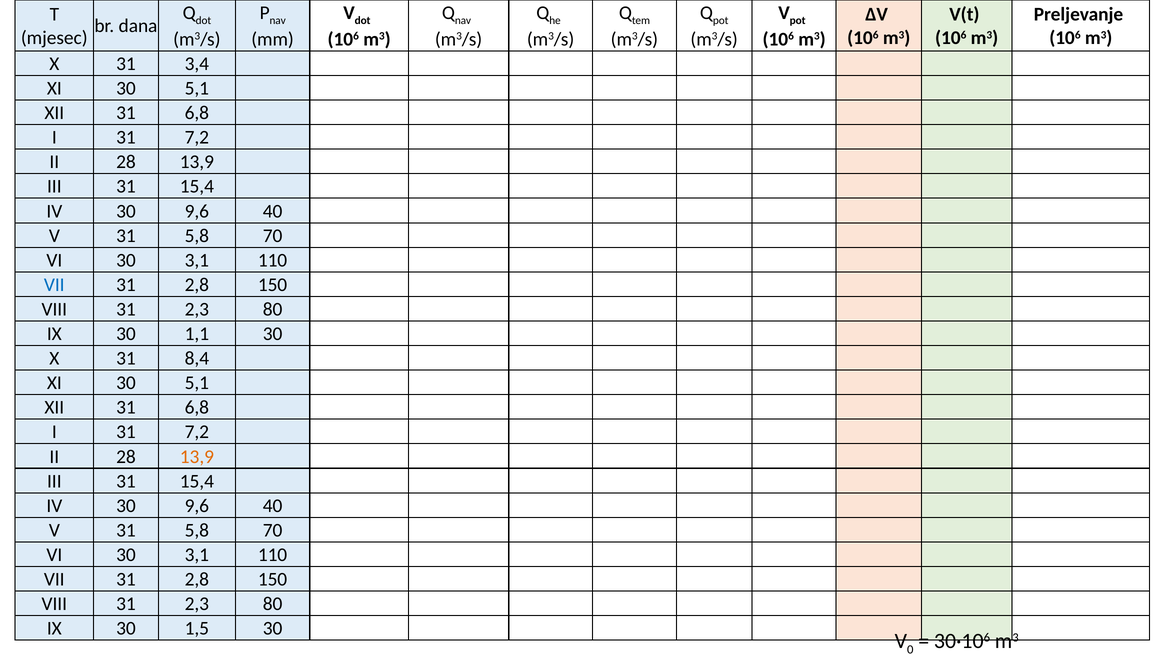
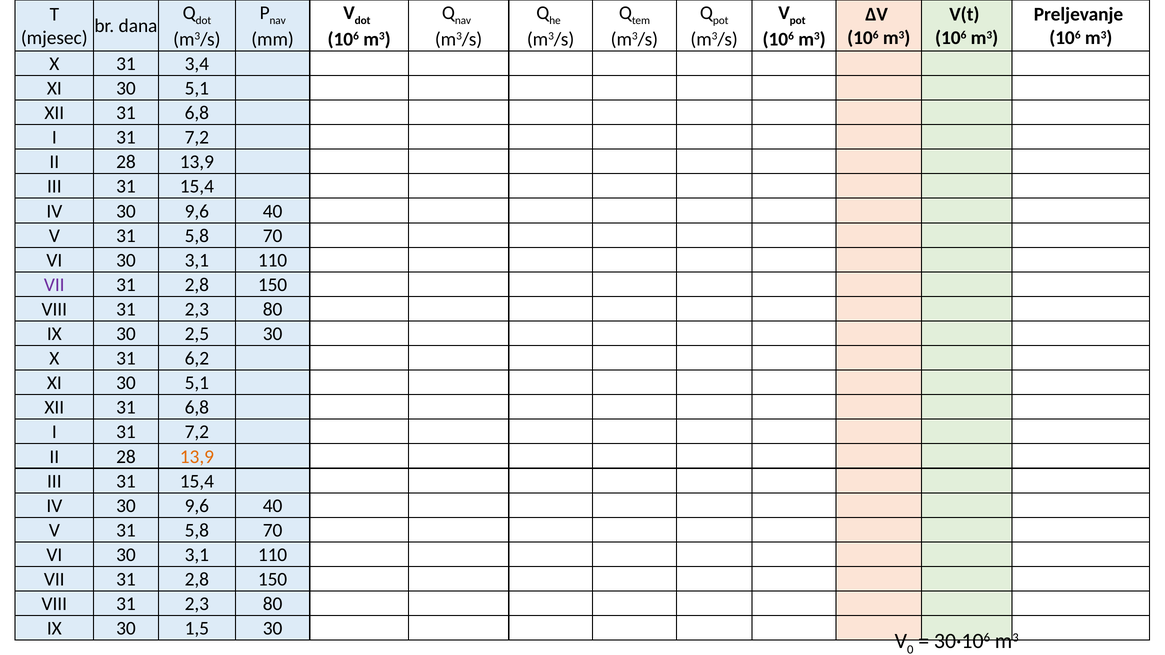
VII at (54, 285) colour: blue -> purple
1,1: 1,1 -> 2,5
8,4: 8,4 -> 6,2
